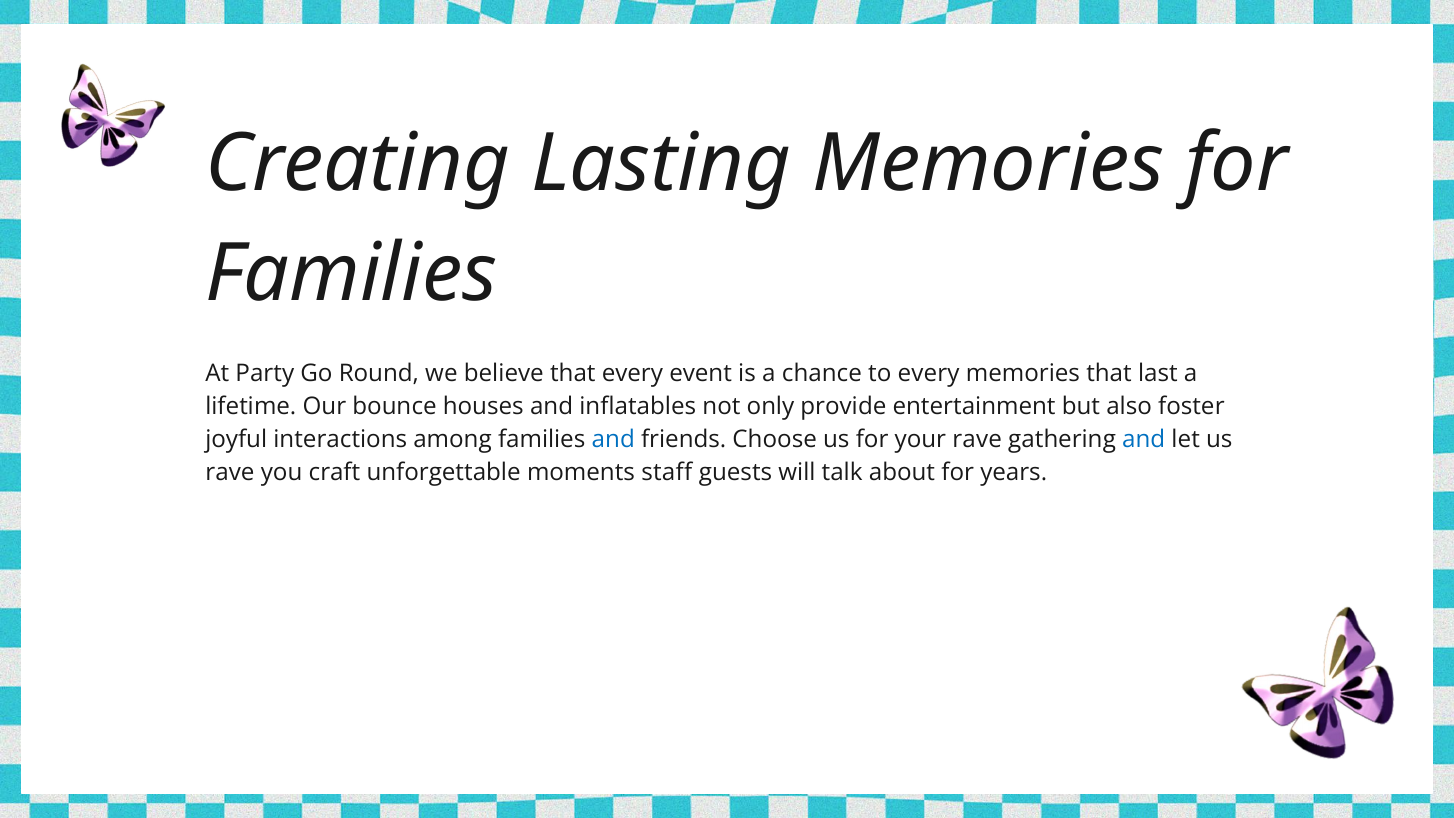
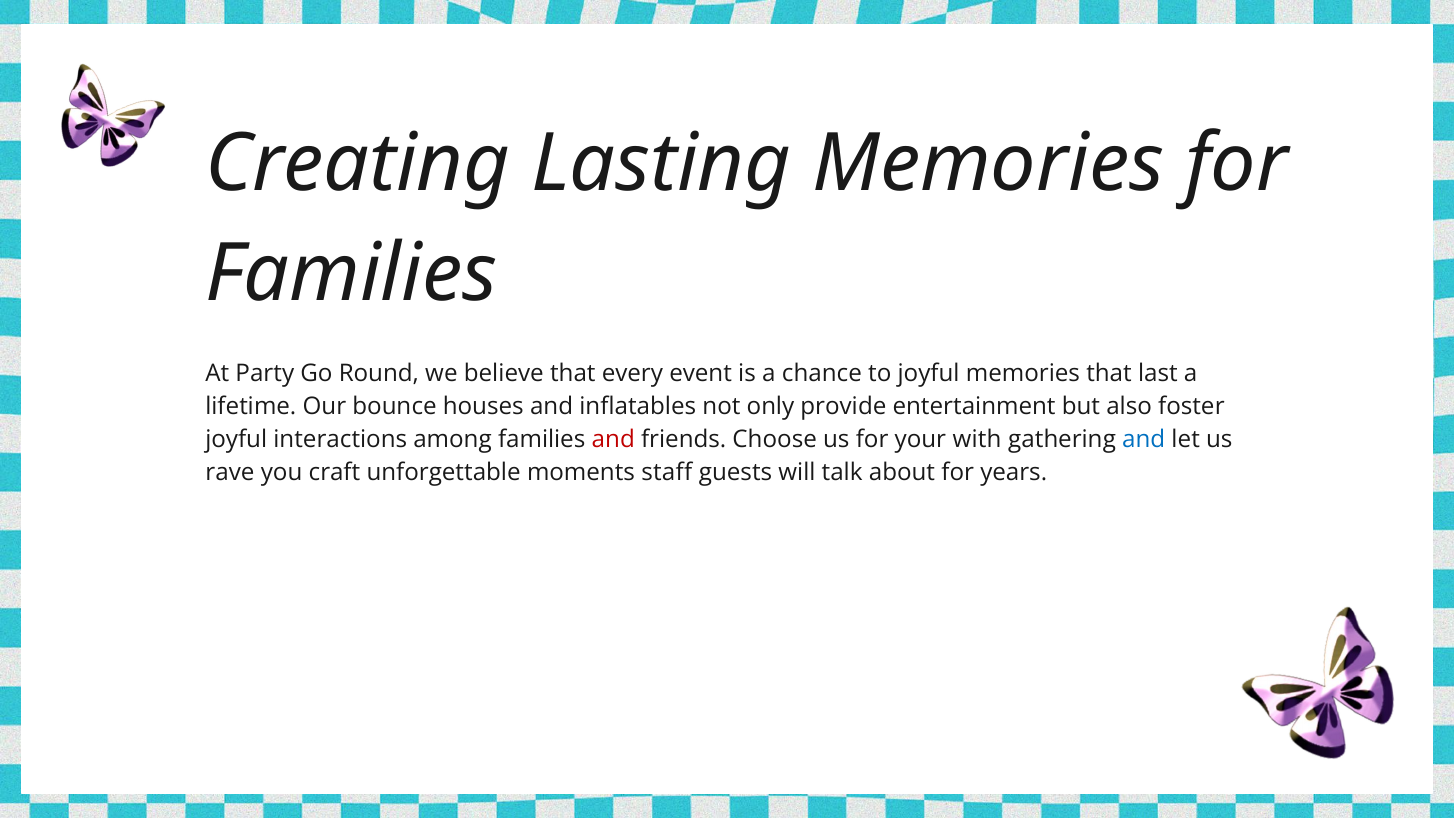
to every: every -> joyful
and at (613, 439) colour: blue -> red
your rave: rave -> with
